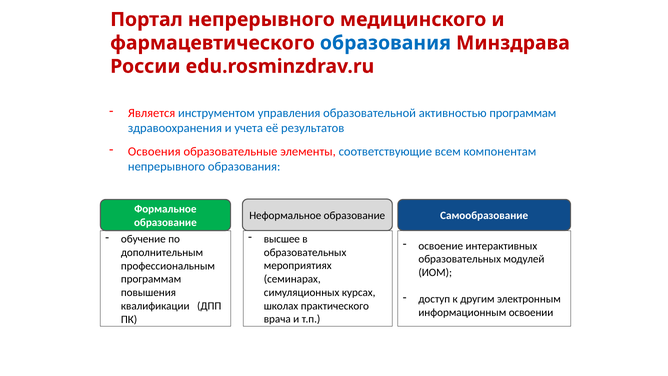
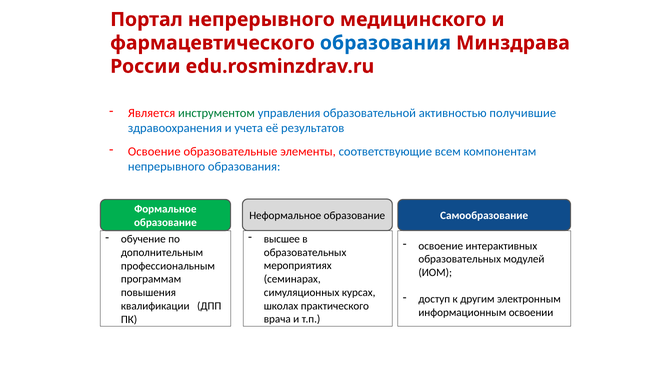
инструментом colour: blue -> green
активностью программам: программам -> получившие
Освоения at (154, 151): Освоения -> Освоение
